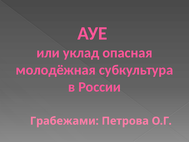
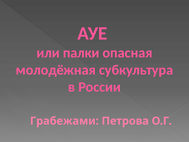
уклад: уклад -> палки
